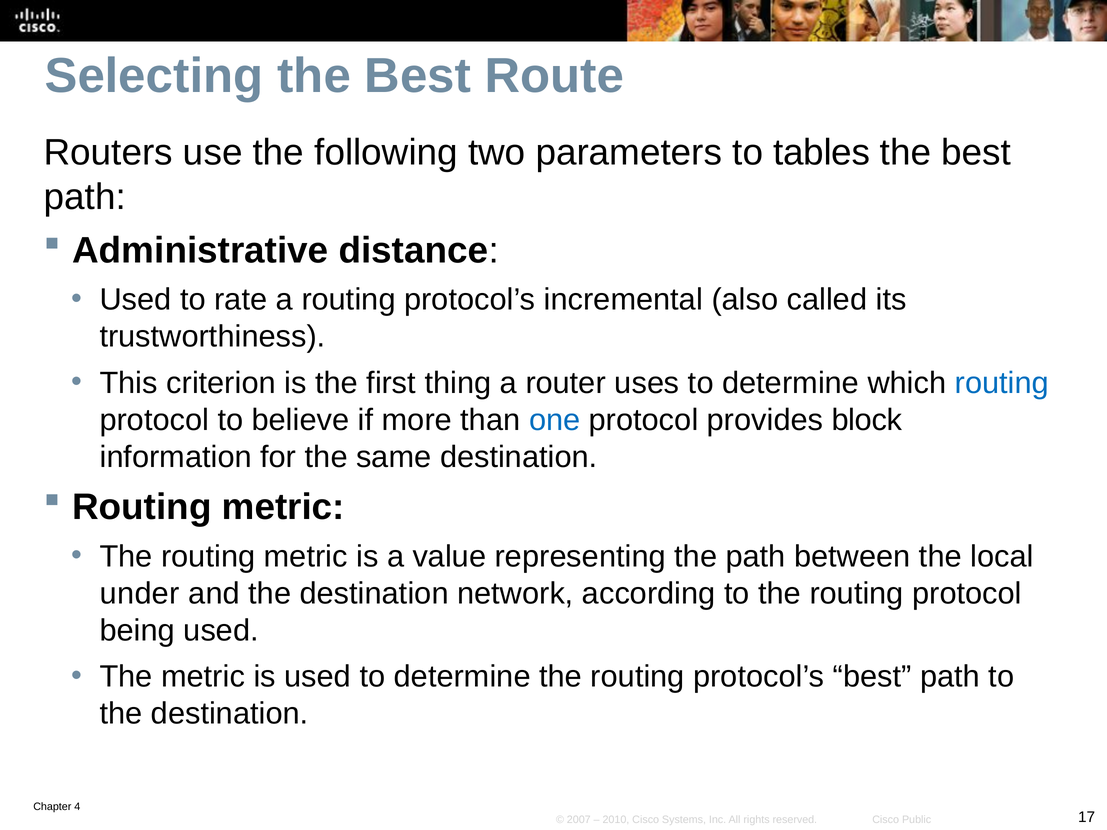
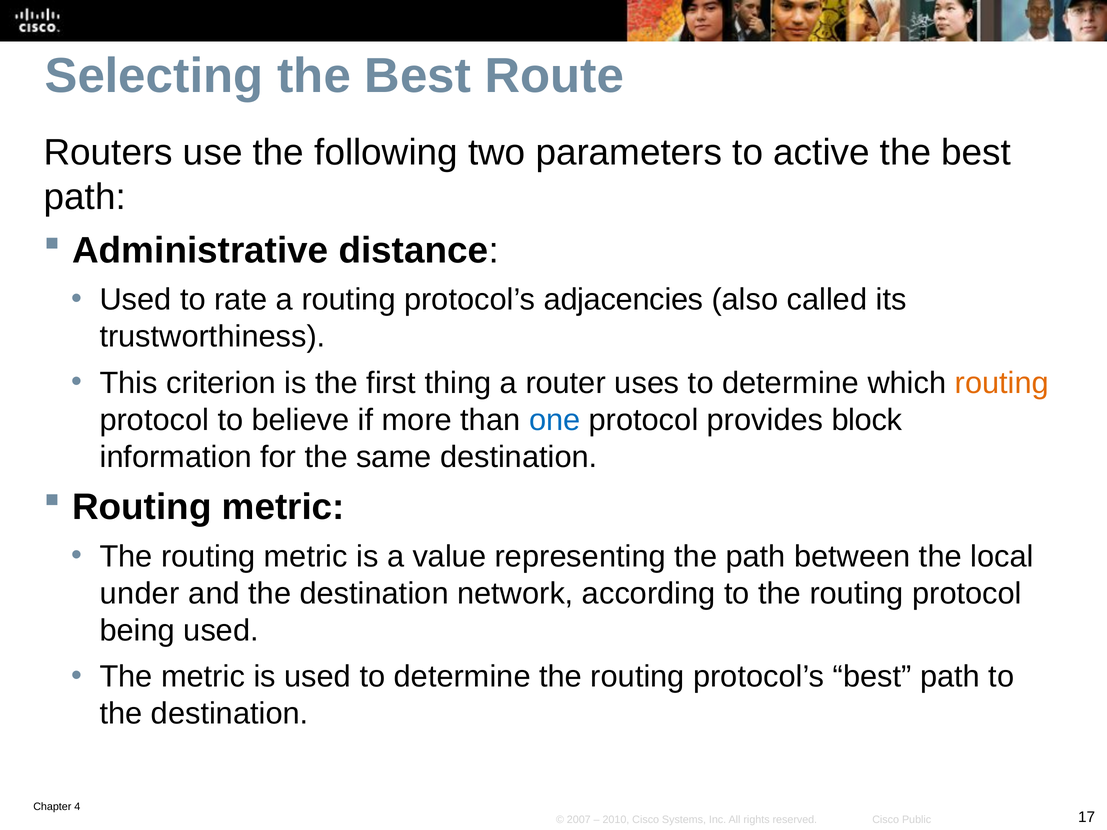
tables: tables -> active
incremental: incremental -> adjacencies
routing at (1002, 383) colour: blue -> orange
